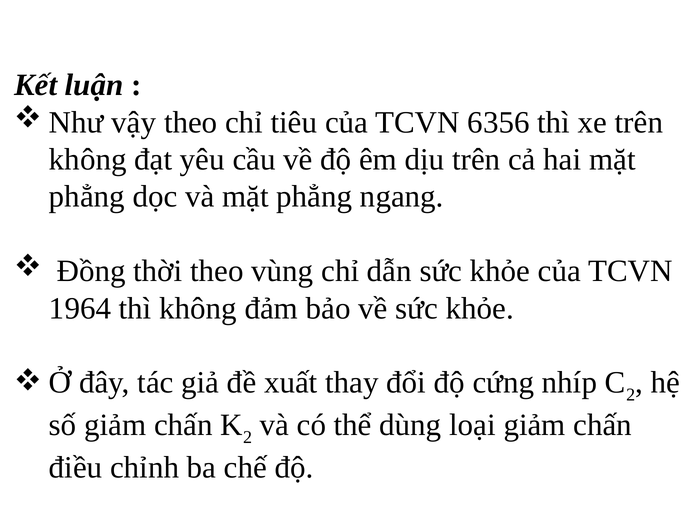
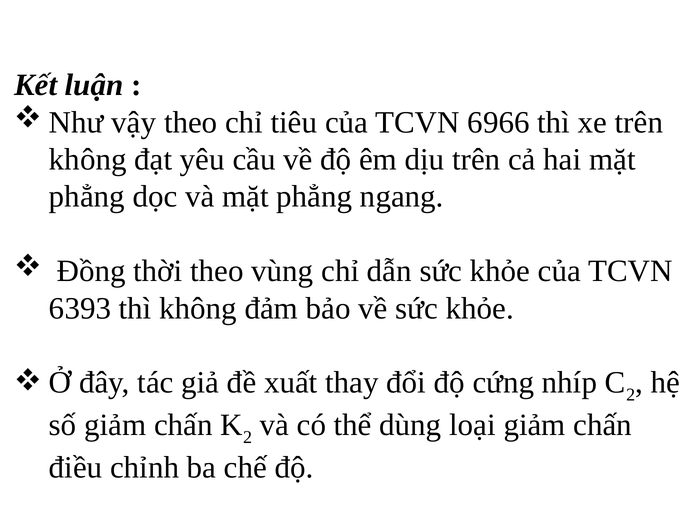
6356: 6356 -> 6966
1964: 1964 -> 6393
